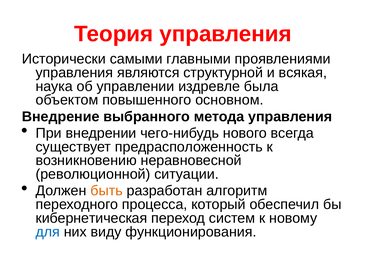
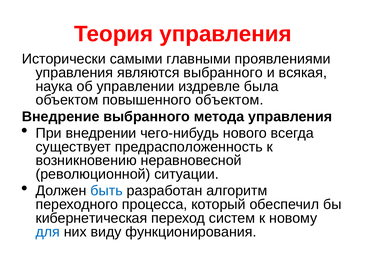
являются структурной: структурной -> выбранного
повышенного основном: основном -> объектом
быть colour: orange -> blue
